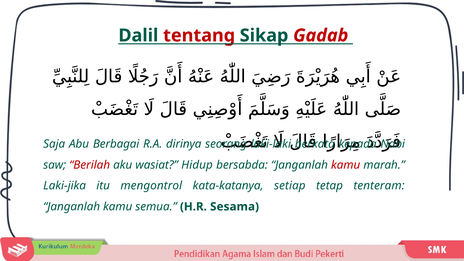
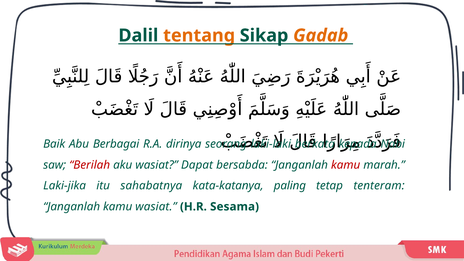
tentang colour: red -> orange
Gadab colour: red -> orange
Saja: Saja -> Baik
Hidup: Hidup -> Dapat
mengontrol: mengontrol -> sahabatnya
setiap: setiap -> paling
kamu semua: semua -> wasiat
